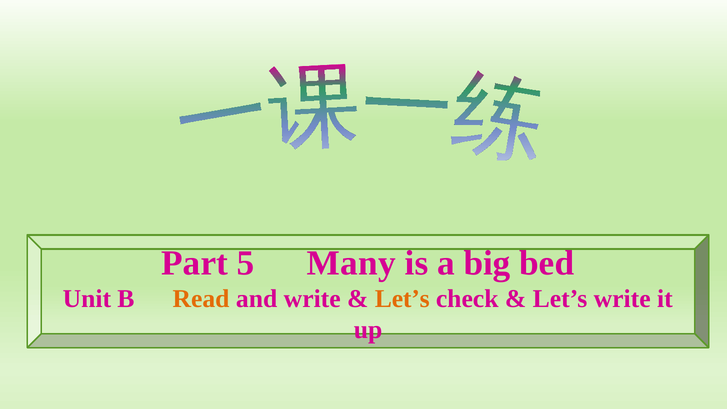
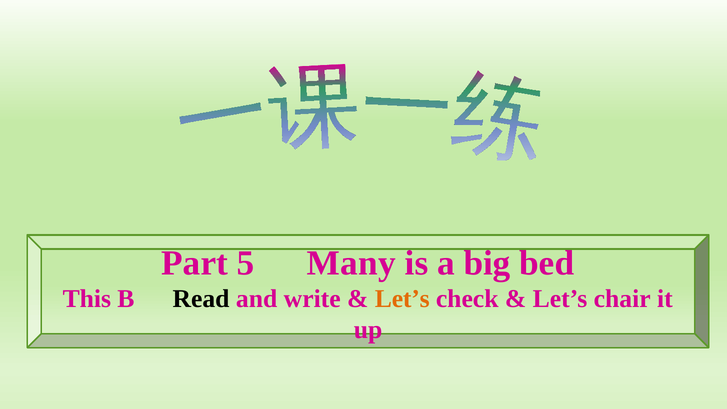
Unit: Unit -> This
Read colour: orange -> black
Let’s write: write -> chair
